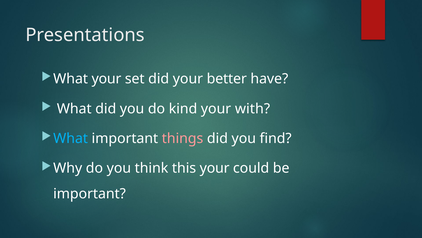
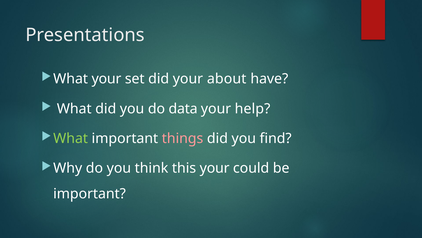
better: better -> about
kind: kind -> data
with: with -> help
What at (71, 138) colour: light blue -> light green
